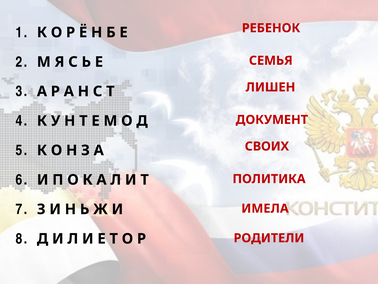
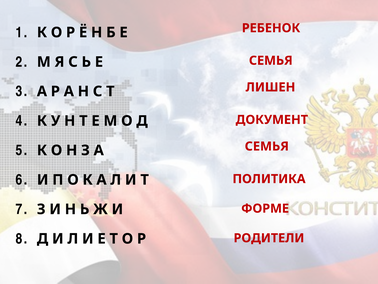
СВОИХ at (267, 146): СВОИХ -> СЕМЬЯ
ИМЕЛА: ИМЕЛА -> ФОРМЕ
